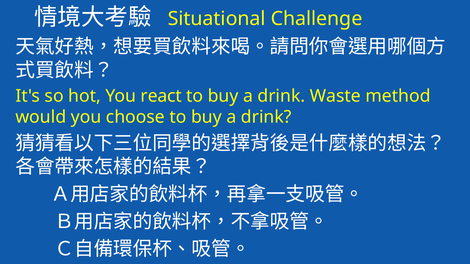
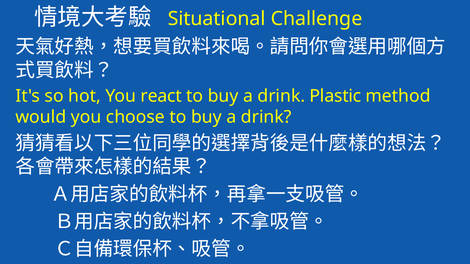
Waste: Waste -> Plastic
